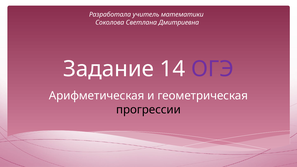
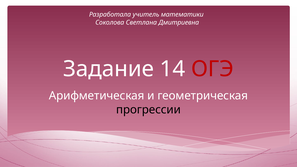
ОГЭ colour: purple -> red
